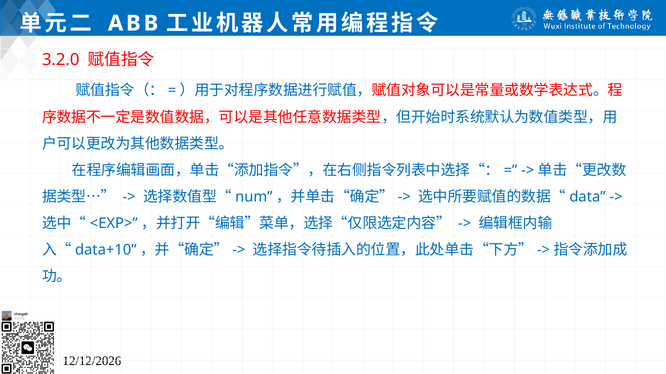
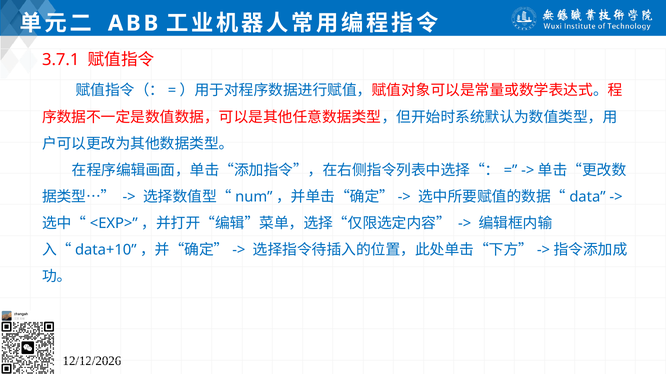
3.2.0: 3.2.0 -> 3.7.1
